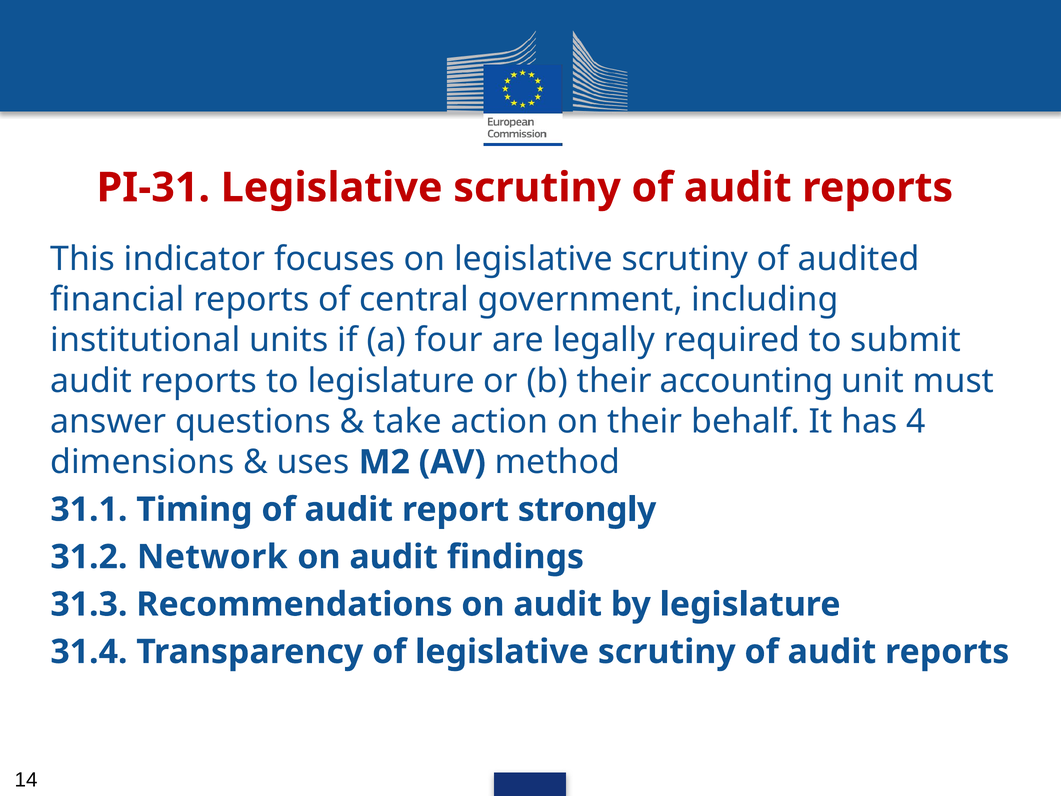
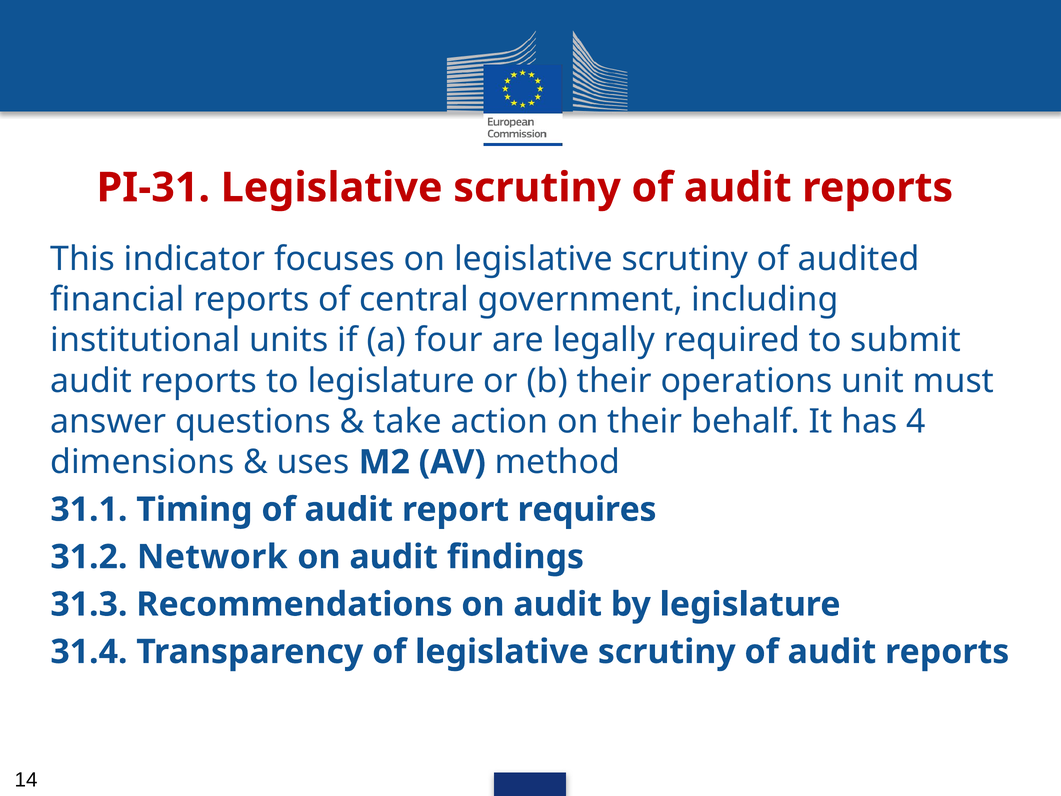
accounting: accounting -> operations
strongly: strongly -> requires
